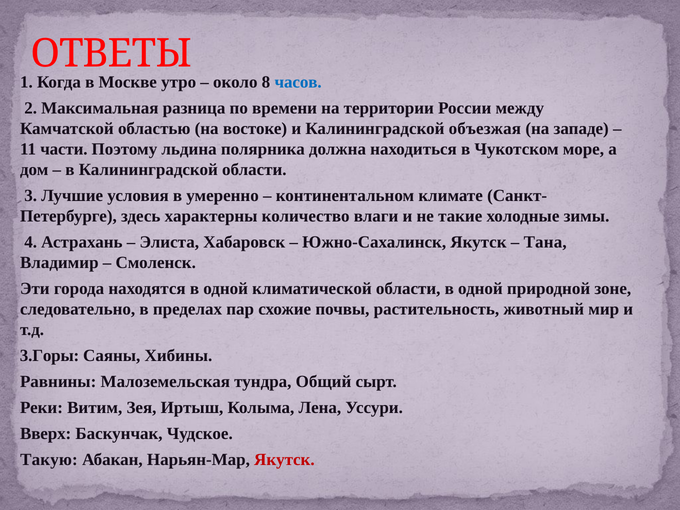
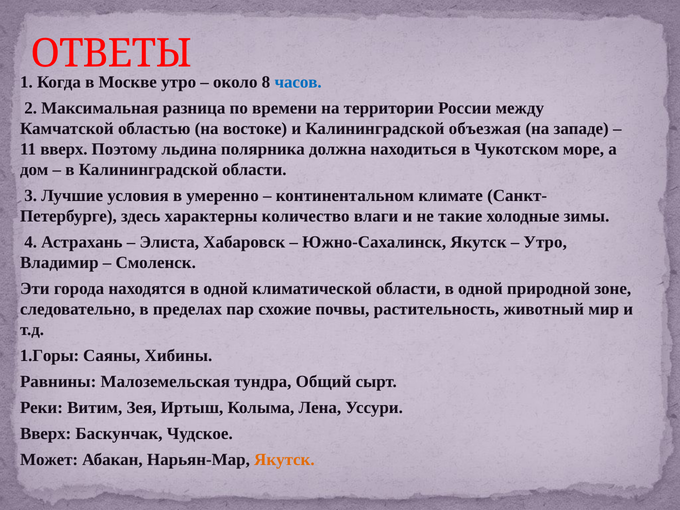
11 части: части -> вверх
Тана at (545, 242): Тана -> Утро
3.Горы: 3.Горы -> 1.Горы
Такую: Такую -> Может
Якутск at (284, 460) colour: red -> orange
